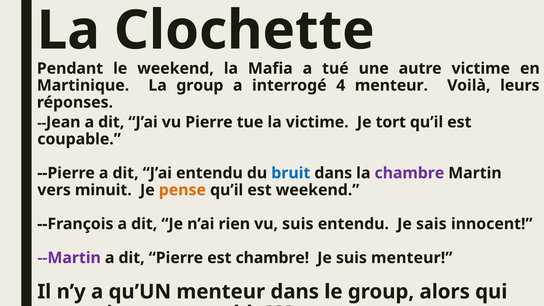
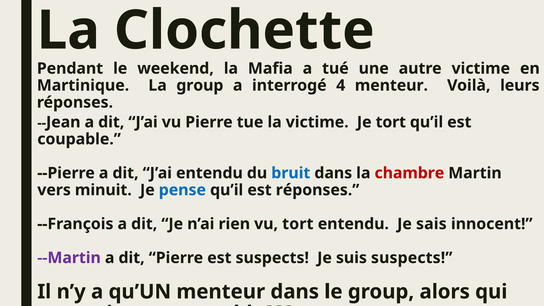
chambre at (409, 173) colour: purple -> red
pense colour: orange -> blue
est weekend: weekend -> réponses
vu suis: suis -> tort
est chambre: chambre -> suspects
suis menteur: menteur -> suspects
